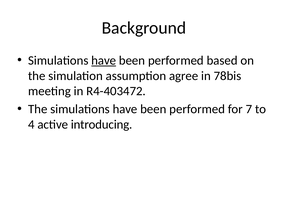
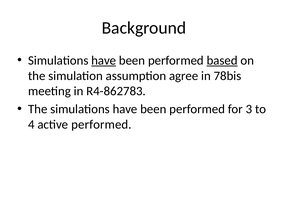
based underline: none -> present
R4-403472: R4-403472 -> R4-862783
7: 7 -> 3
active introducing: introducing -> performed
